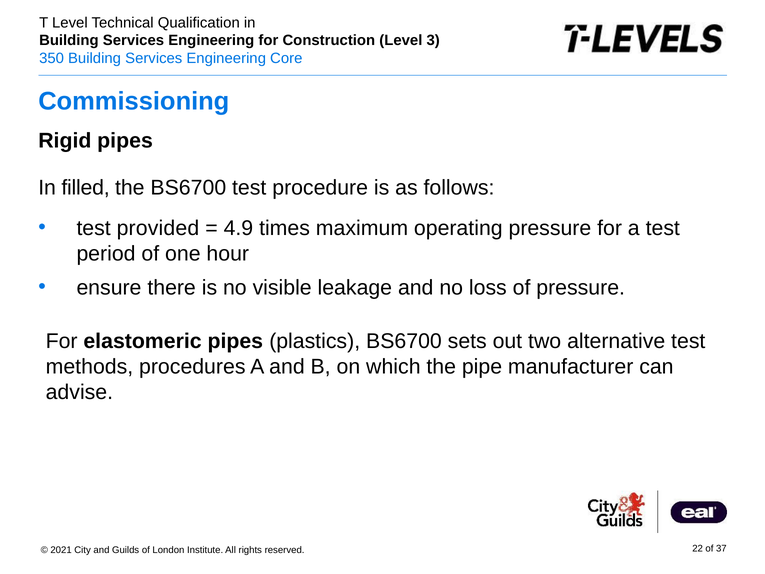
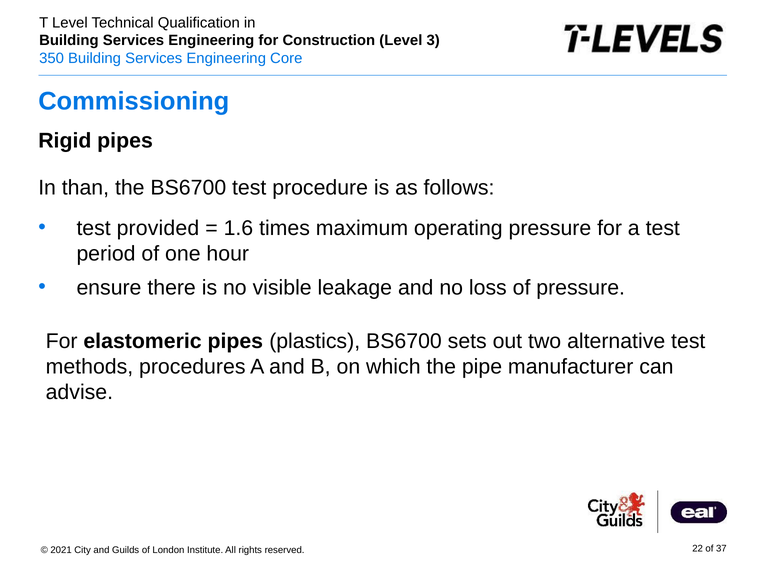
filled: filled -> than
4.9: 4.9 -> 1.6
